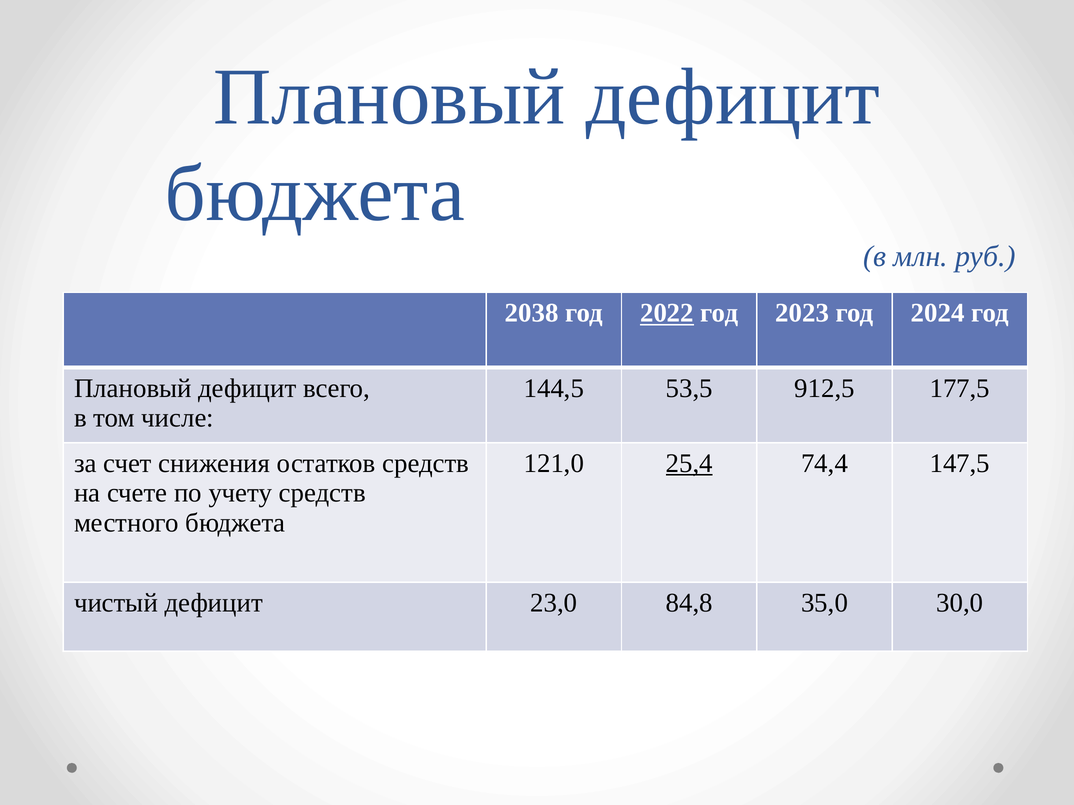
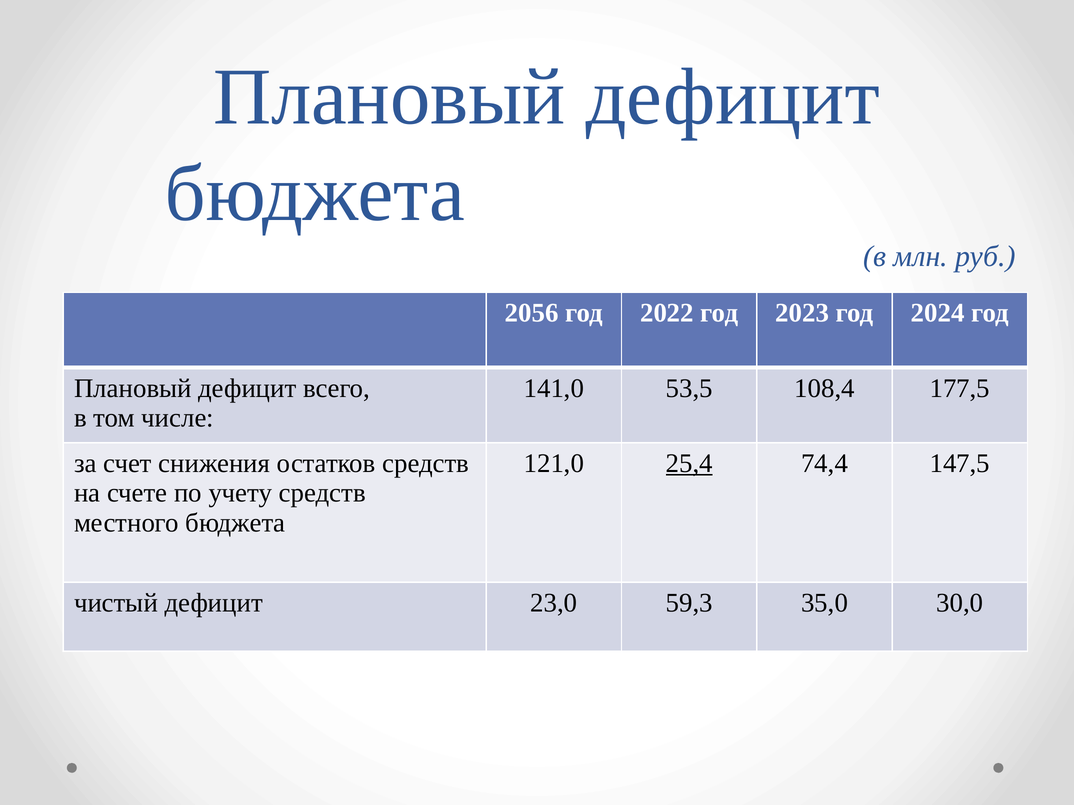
2038: 2038 -> 2056
2022 underline: present -> none
144,5: 144,5 -> 141,0
912,5: 912,5 -> 108,4
84,8: 84,8 -> 59,3
